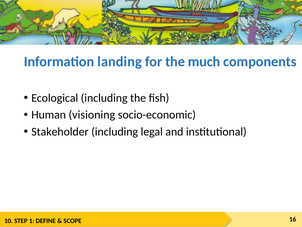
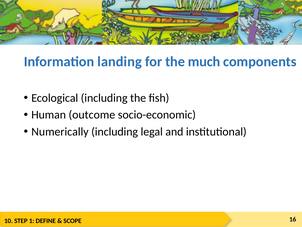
visioning: visioning -> outcome
Stakeholder: Stakeholder -> Numerically
